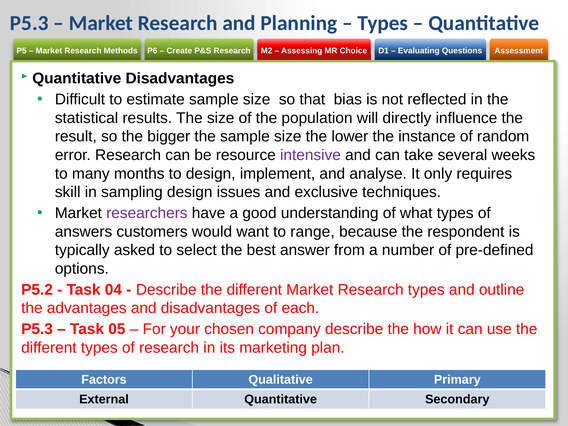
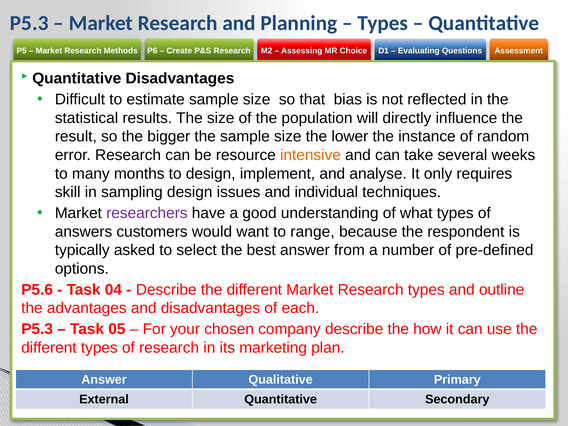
intensive colour: purple -> orange
exclusive: exclusive -> individual
P5.2: P5.2 -> P5.6
Factors at (104, 380): Factors -> Answer
